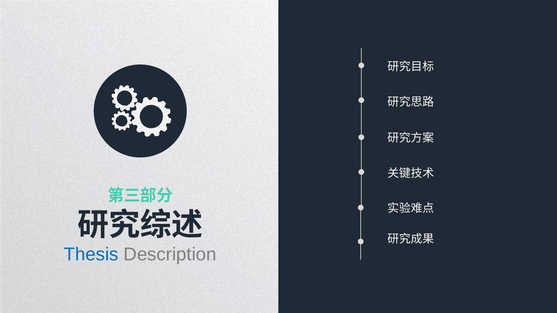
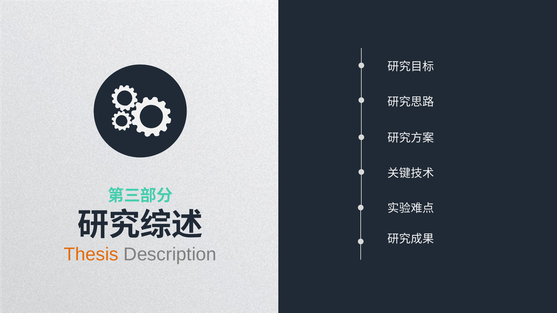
Thesis colour: blue -> orange
